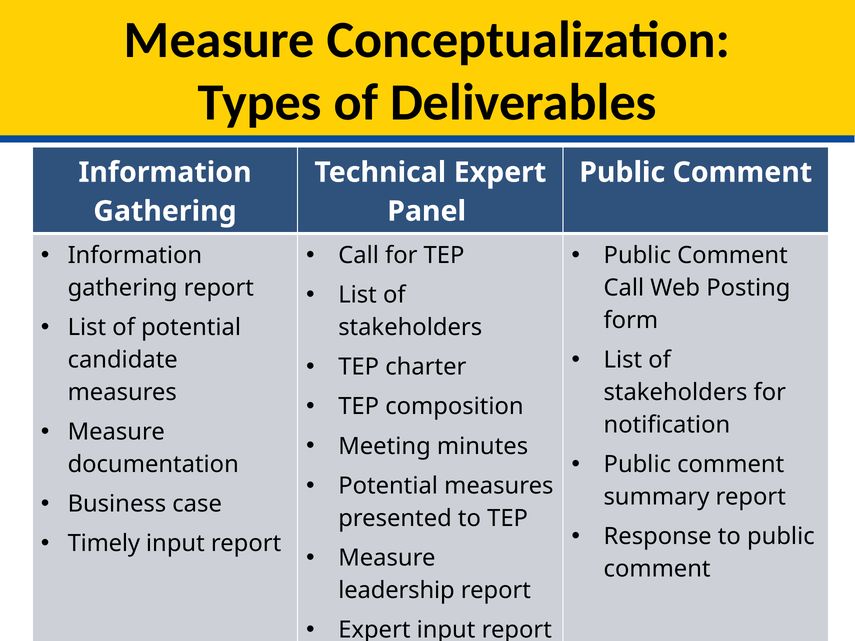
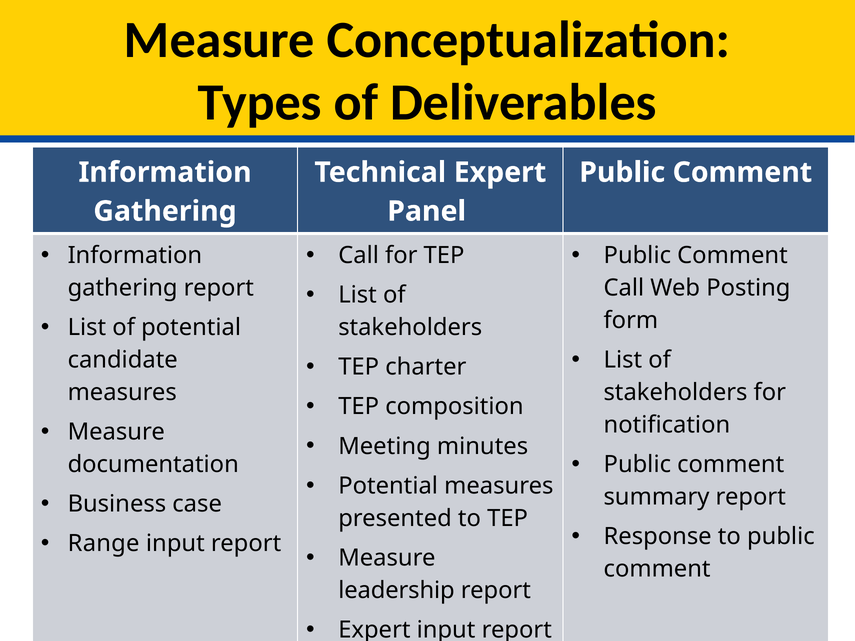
Timely: Timely -> Range
